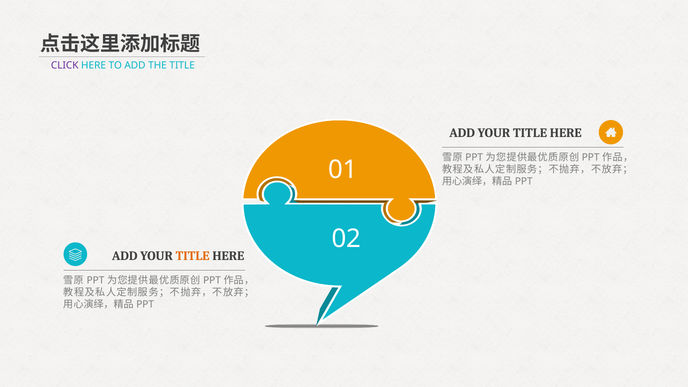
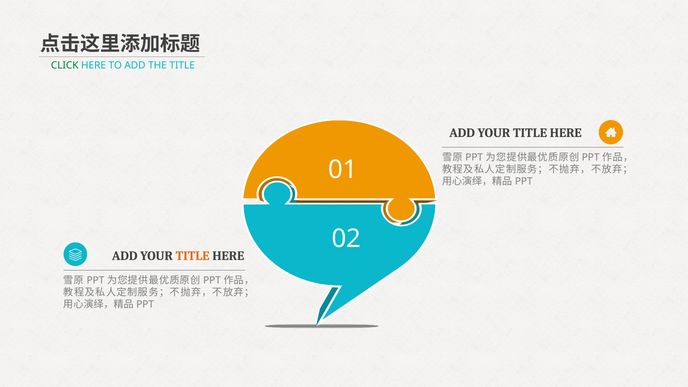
CLICK colour: purple -> green
